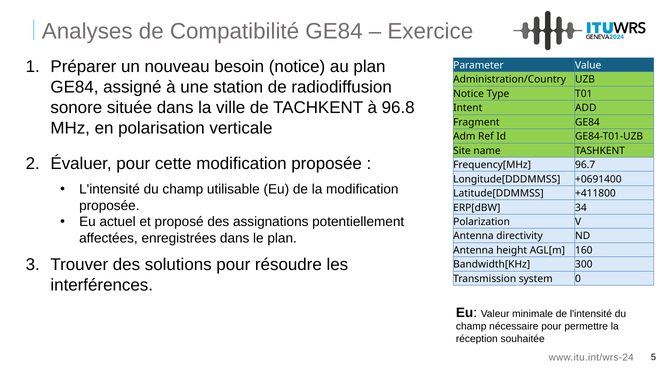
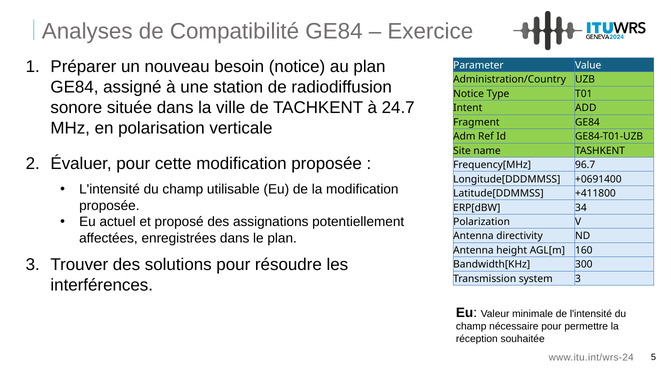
96.8: 96.8 -> 24.7
system 0: 0 -> 3
